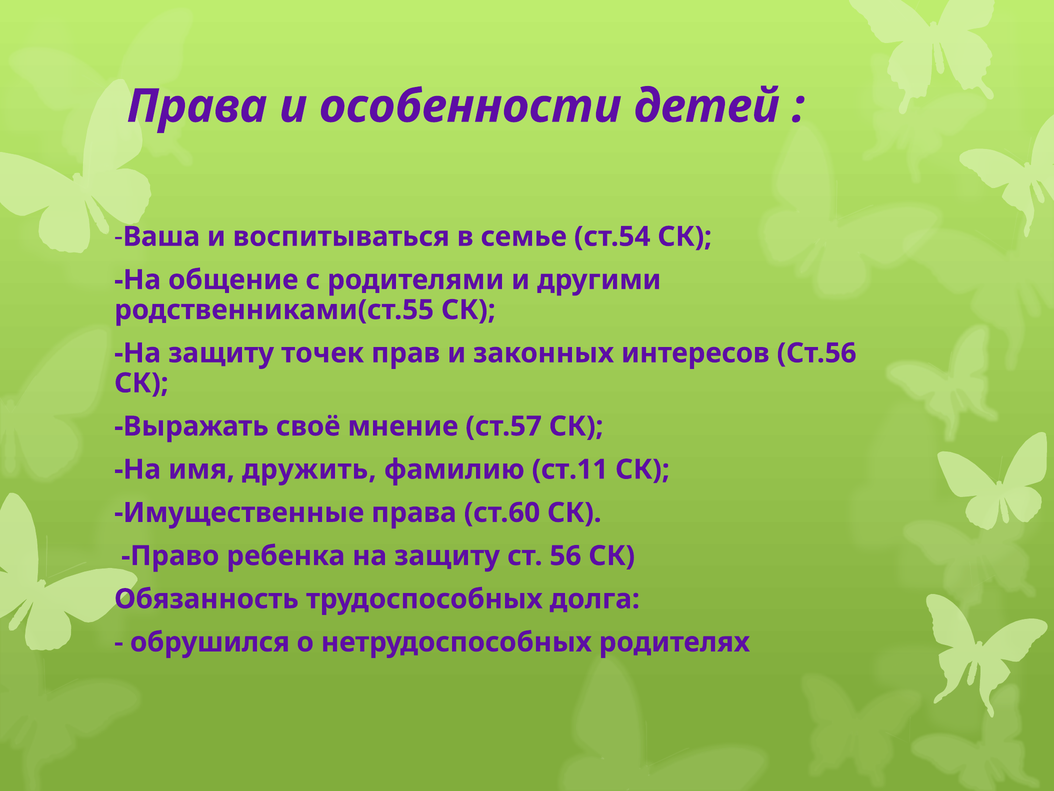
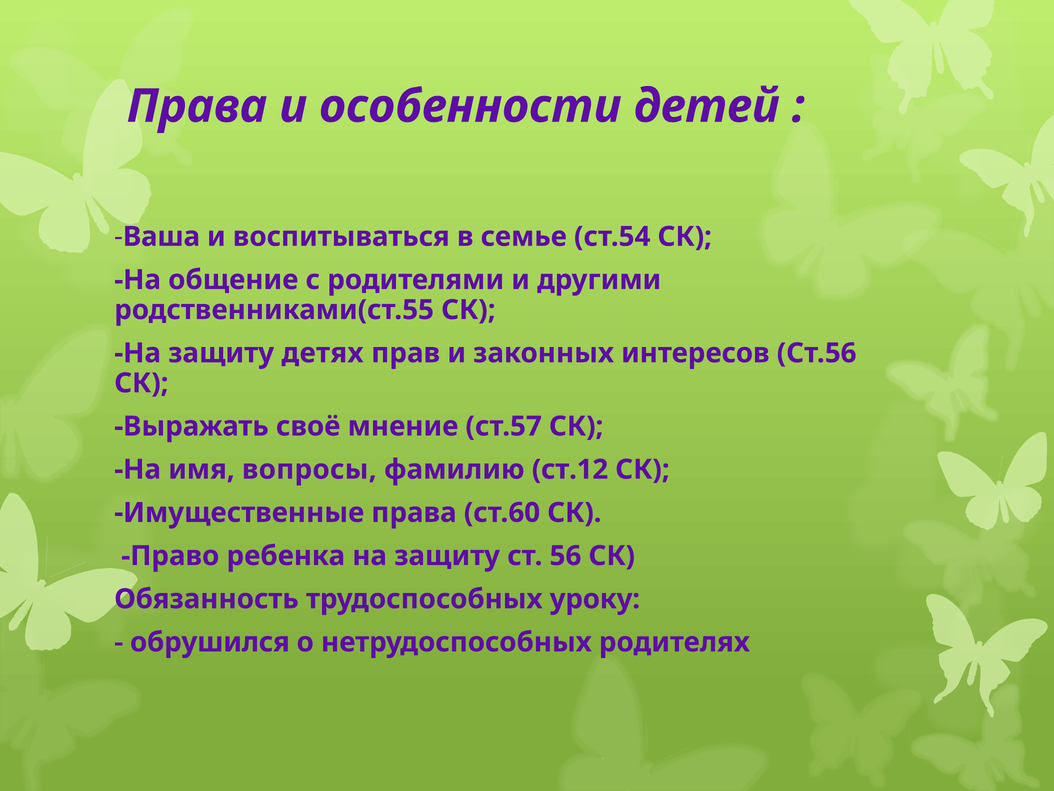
точек: точек -> детях
дружить: дружить -> вопросы
ст.11: ст.11 -> ст.12
долга: долга -> уроку
